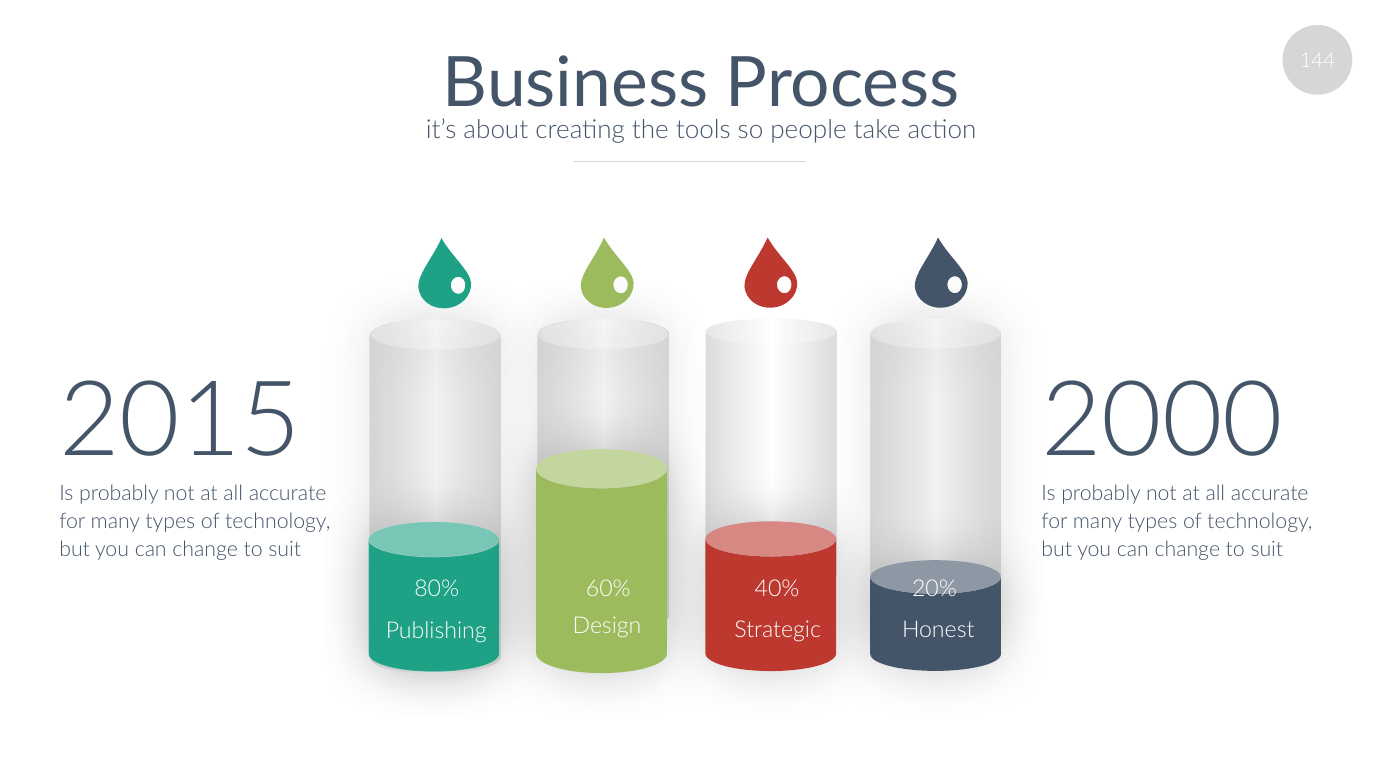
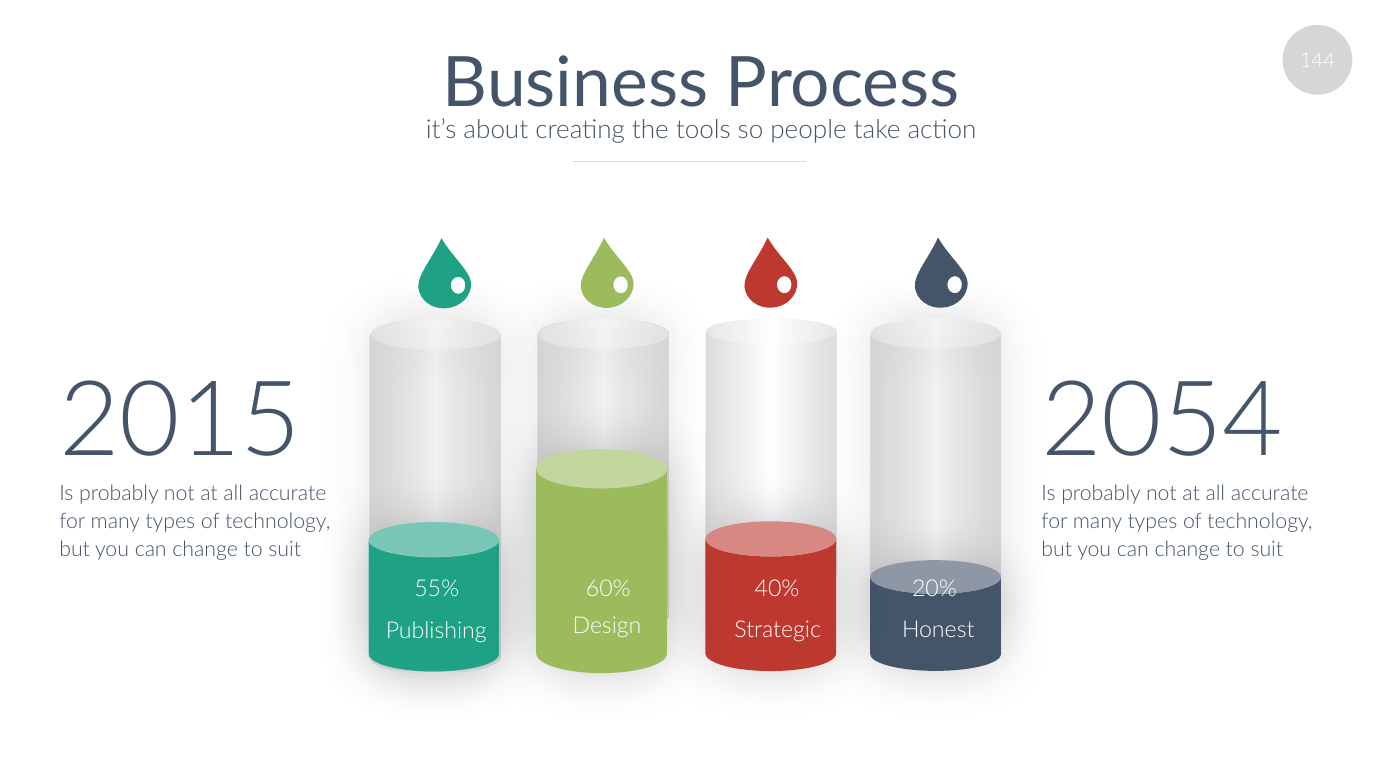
2000: 2000 -> 2054
80%: 80% -> 55%
